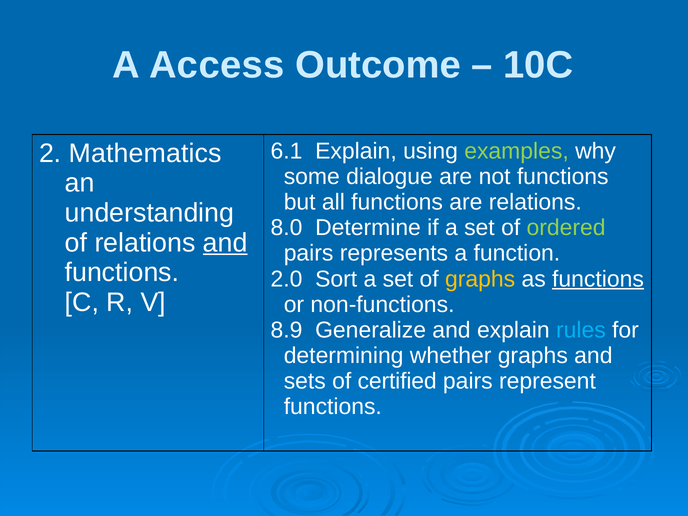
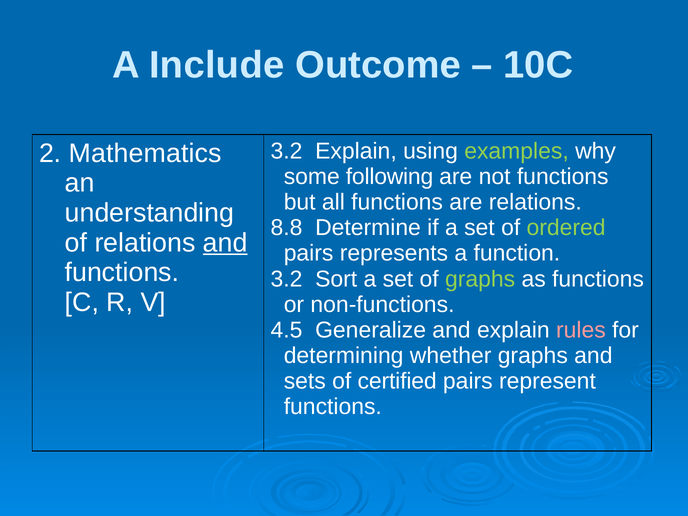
Access: Access -> Include
6.1 at (287, 151): 6.1 -> 3.2
dialogue: dialogue -> following
8.0: 8.0 -> 8.8
2.0 at (287, 279): 2.0 -> 3.2
graphs at (480, 279) colour: yellow -> light green
functions at (598, 279) underline: present -> none
8.9: 8.9 -> 4.5
rules colour: light blue -> pink
